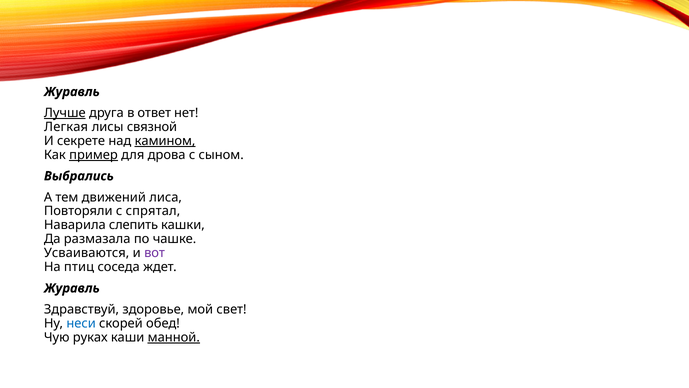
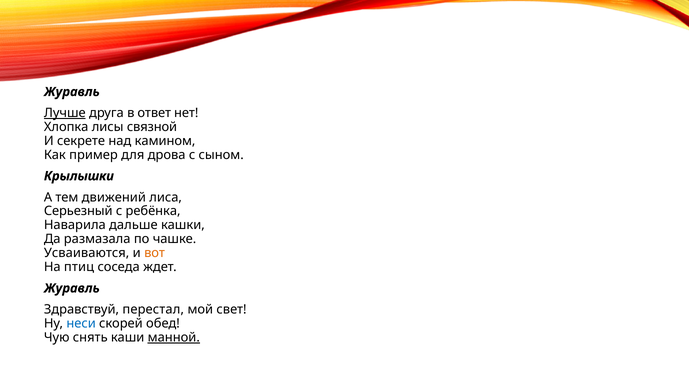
Легкая: Легкая -> Хлопка
камином underline: present -> none
пример underline: present -> none
Выбрались: Выбрались -> Крылышки
Повторяли: Повторяли -> Серьезный
спрятал: спрятал -> ребёнка
слепить: слепить -> дальше
вот colour: purple -> orange
здоровье: здоровье -> перестал
руках: руках -> снять
